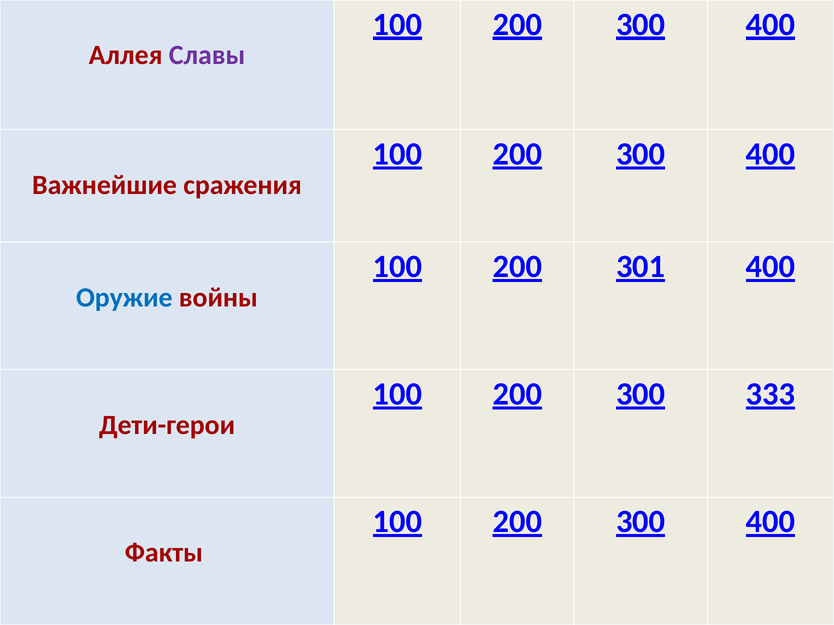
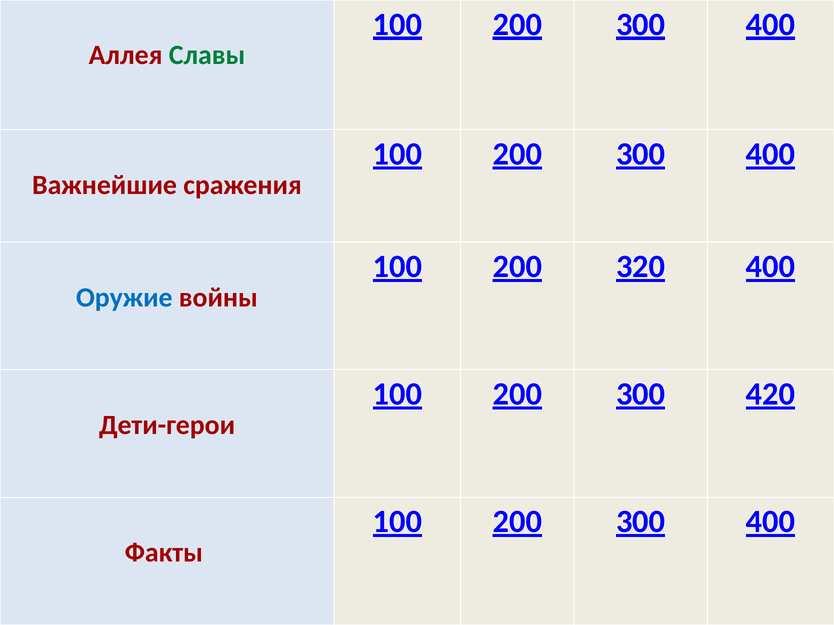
Славы colour: purple -> green
301: 301 -> 320
333: 333 -> 420
